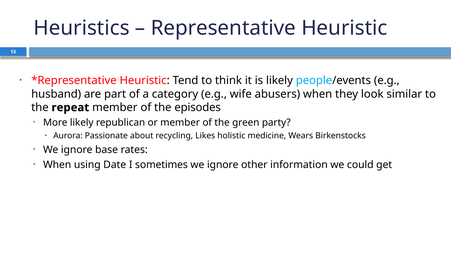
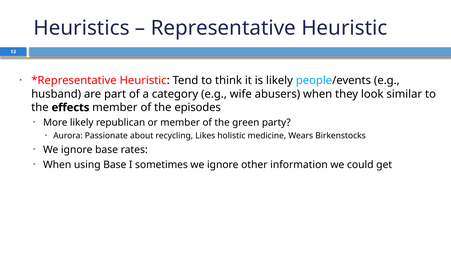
repeat: repeat -> effects
using Date: Date -> Base
